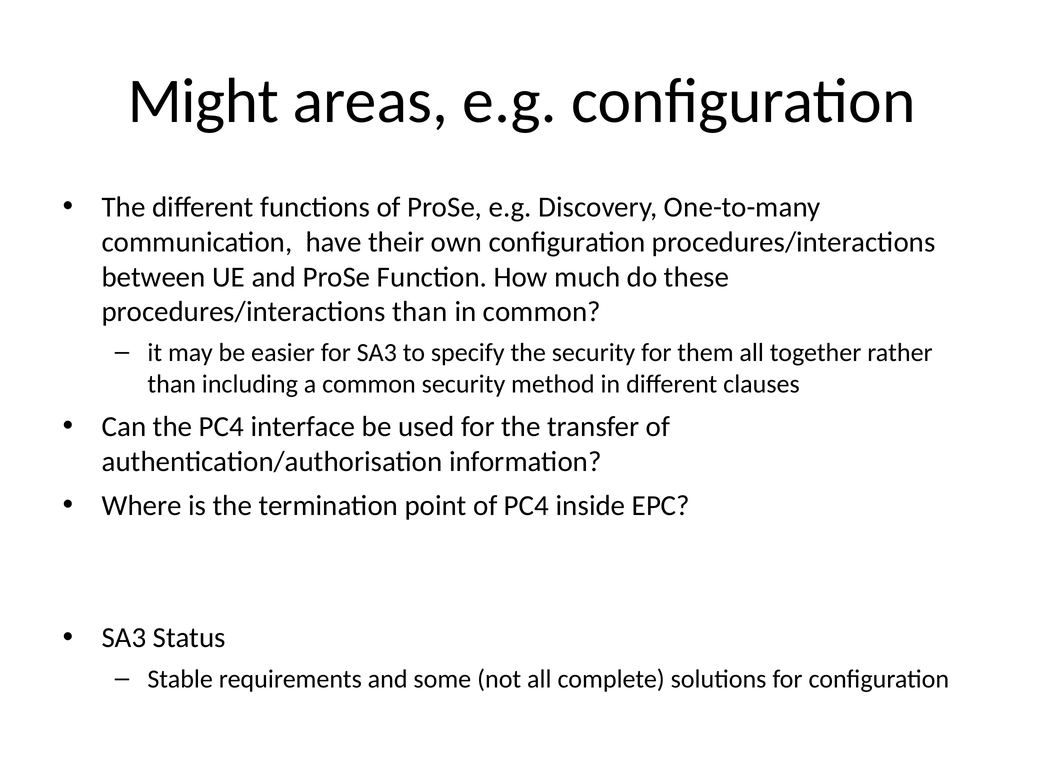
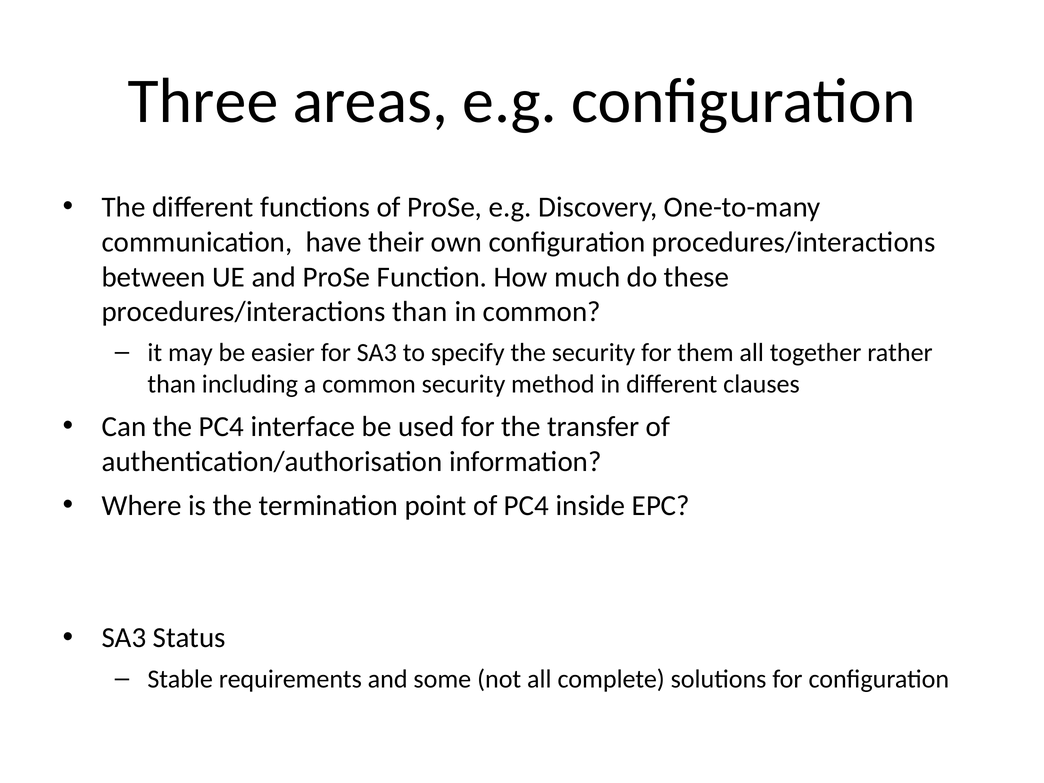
Might: Might -> Three
